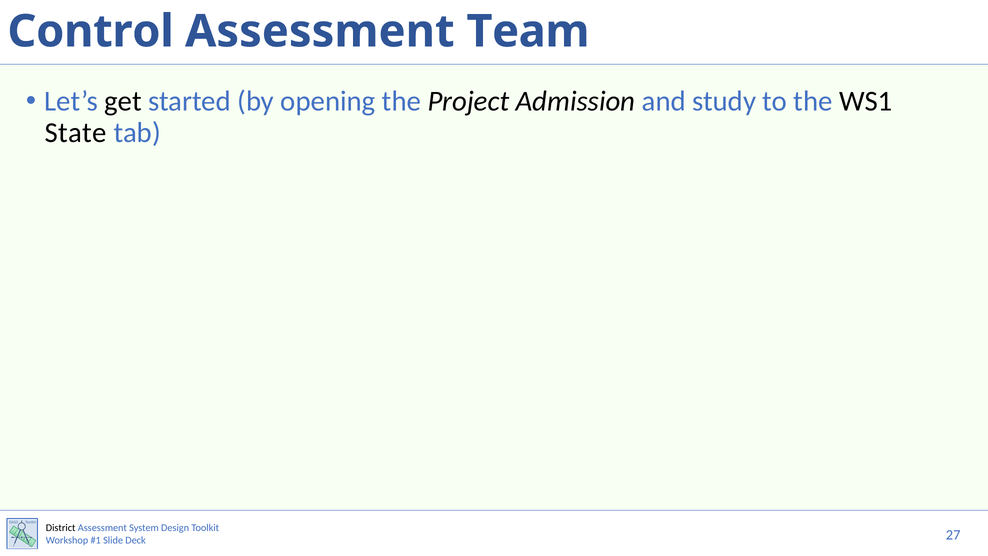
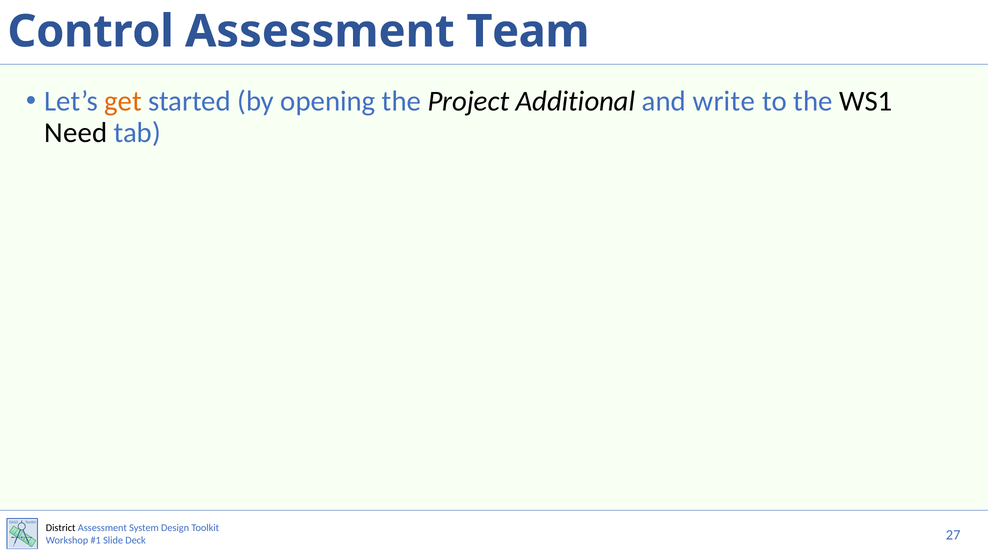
get colour: black -> orange
Admission: Admission -> Additional
study: study -> write
State: State -> Need
